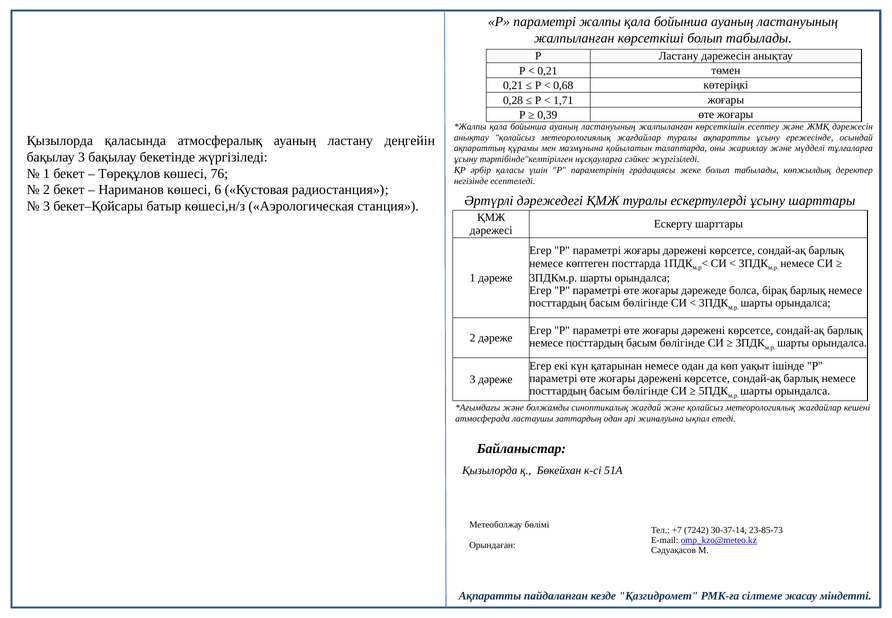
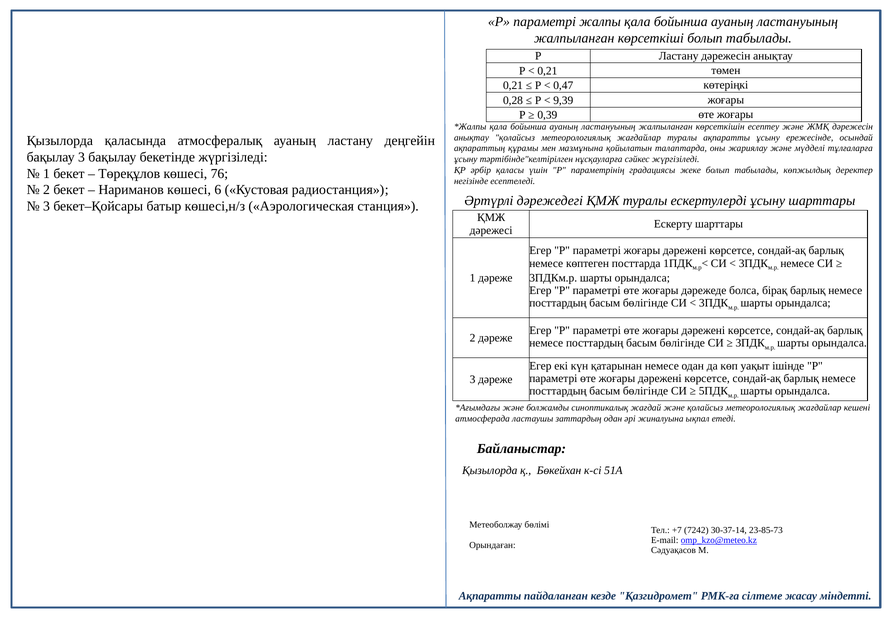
0,68: 0,68 -> 0,47
1,71: 1,71 -> 9,39
